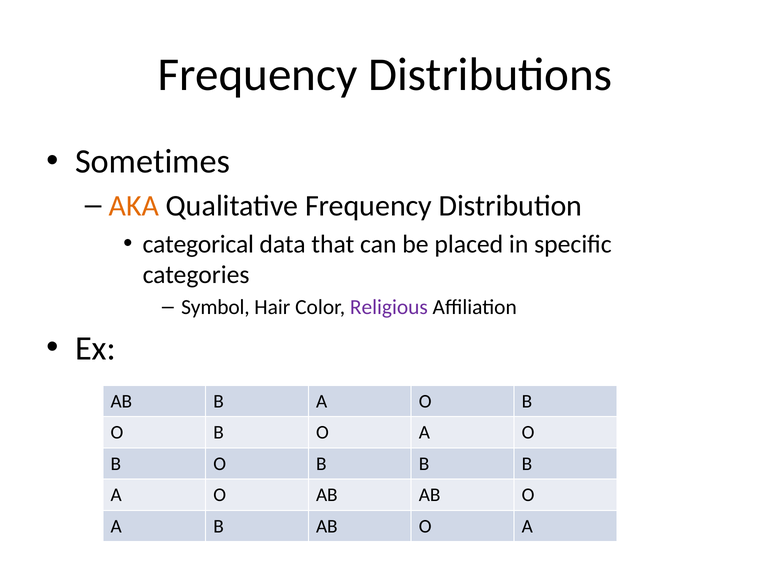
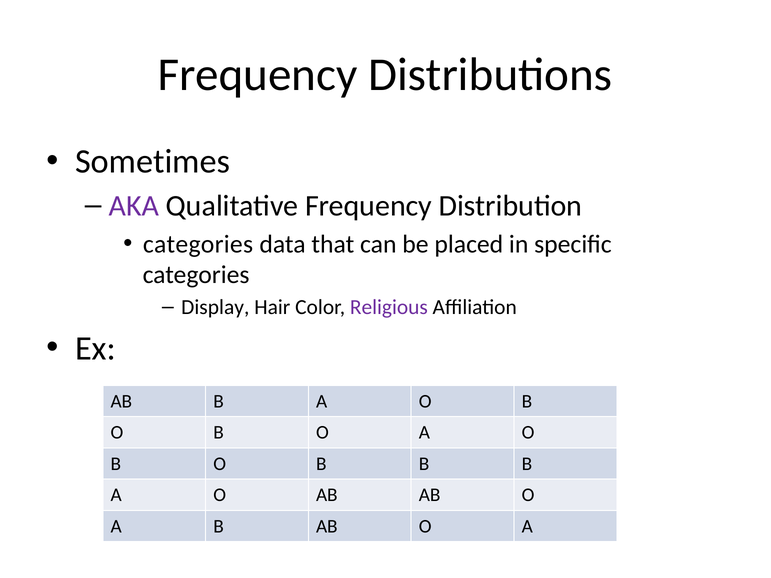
AKA colour: orange -> purple
categorical at (198, 244): categorical -> categories
Symbol: Symbol -> Display
